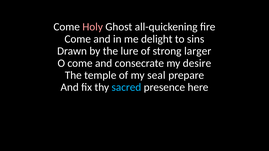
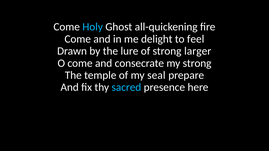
Holy colour: pink -> light blue
sins: sins -> feel
my desire: desire -> strong
